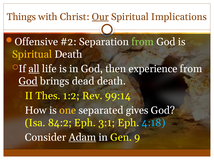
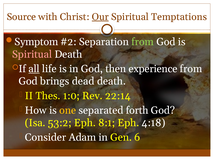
Things: Things -> Source
Implications: Implications -> Temptations
Offensive: Offensive -> Symptom
Spiritual at (32, 54) colour: yellow -> pink
God at (28, 81) underline: present -> none
1:2: 1:2 -> 1:0
99:14: 99:14 -> 22:14
gives: gives -> forth
84:2: 84:2 -> 53:2
3:1: 3:1 -> 8:1
4:18 colour: light blue -> white
Adam underline: present -> none
9: 9 -> 6
